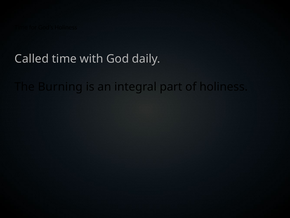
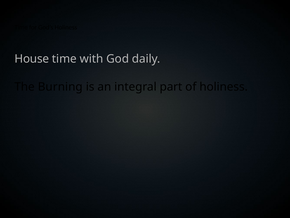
Called: Called -> House
